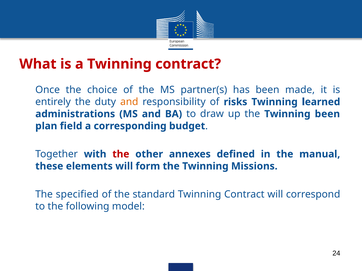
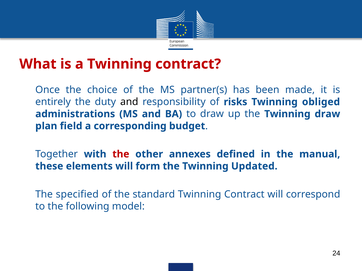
and at (129, 102) colour: orange -> black
learned: learned -> obliged
Twinning been: been -> draw
Missions: Missions -> Updated
